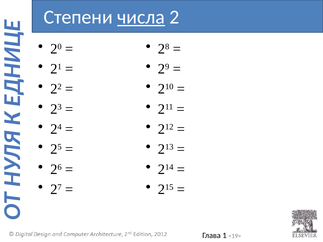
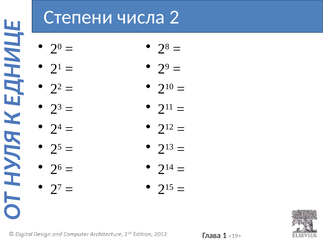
числа underline: present -> none
